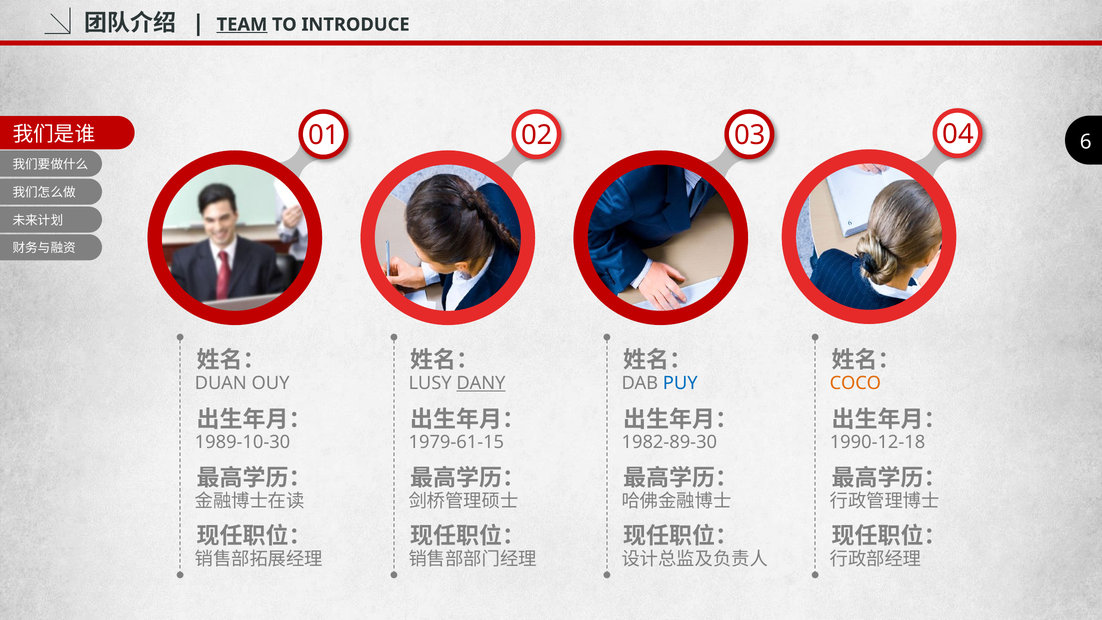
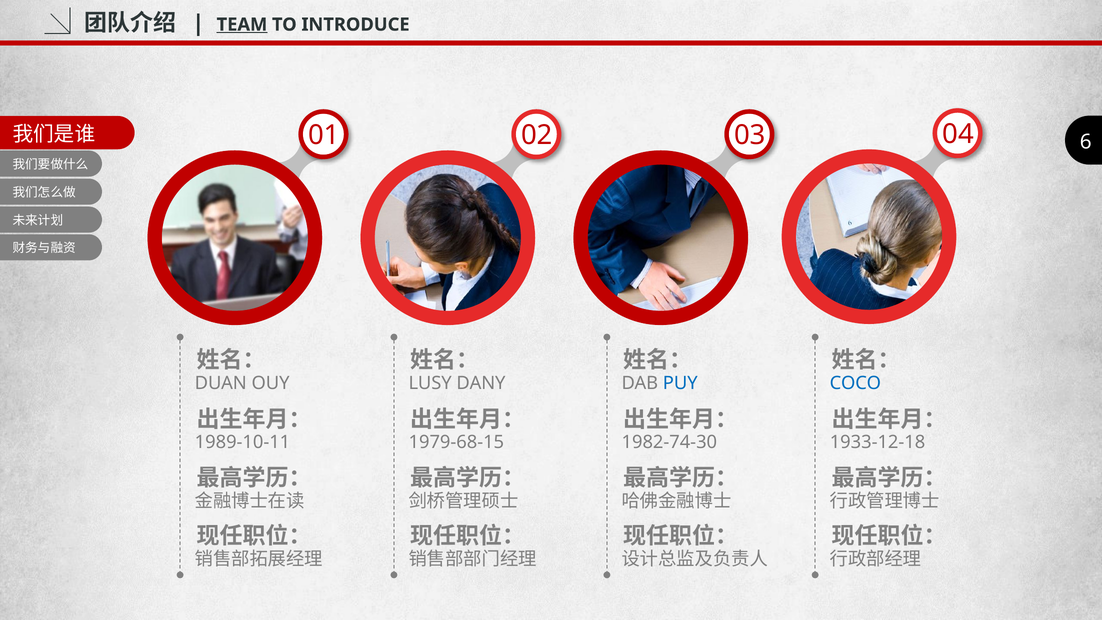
DANY underline: present -> none
COCO colour: orange -> blue
1989-10-30: 1989-10-30 -> 1989-10-11
1979-61-15: 1979-61-15 -> 1979-68-15
1982-89-30: 1982-89-30 -> 1982-74-30
1990-12-18: 1990-12-18 -> 1933-12-18
